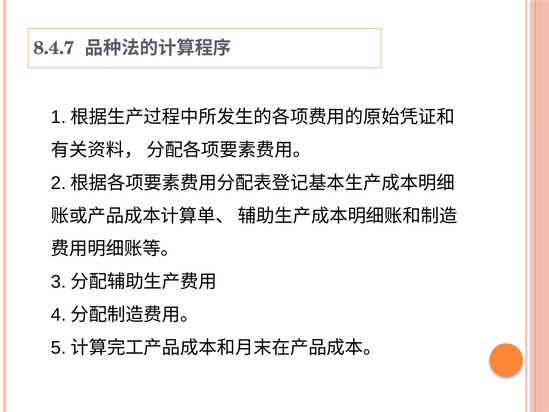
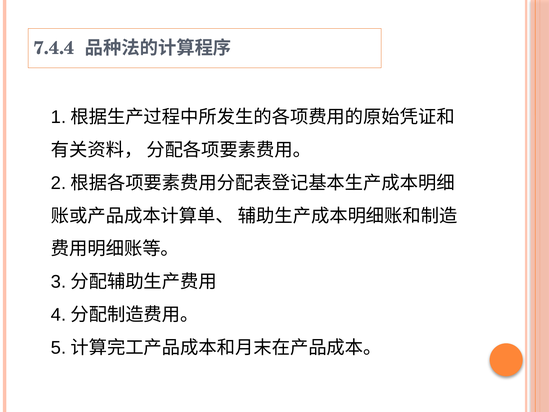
8.4.7: 8.4.7 -> 7.4.4
